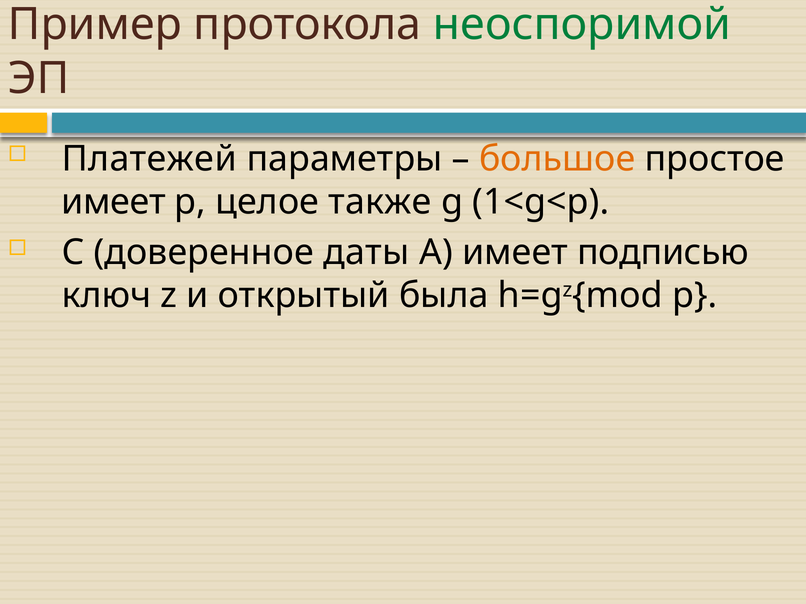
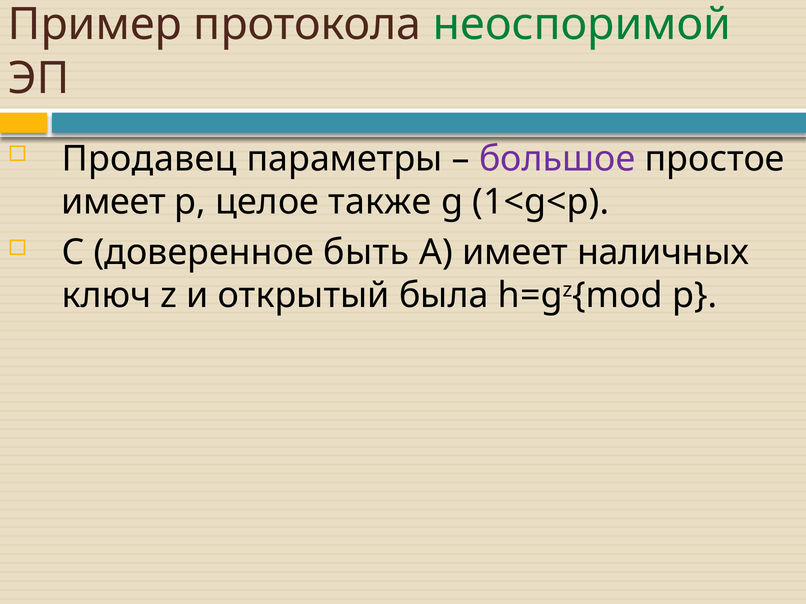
Платежей: Платежей -> Продавец
большое colour: orange -> purple
даты: даты -> быть
подписью: подписью -> наличных
